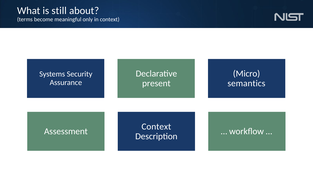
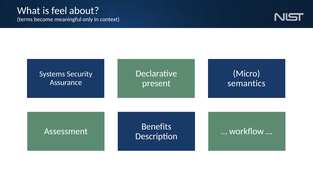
still: still -> feel
Context at (156, 127): Context -> Benefits
